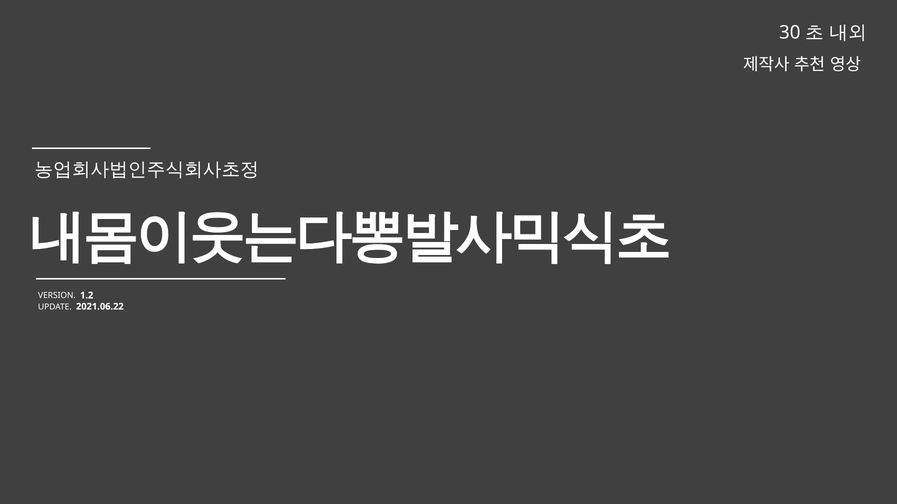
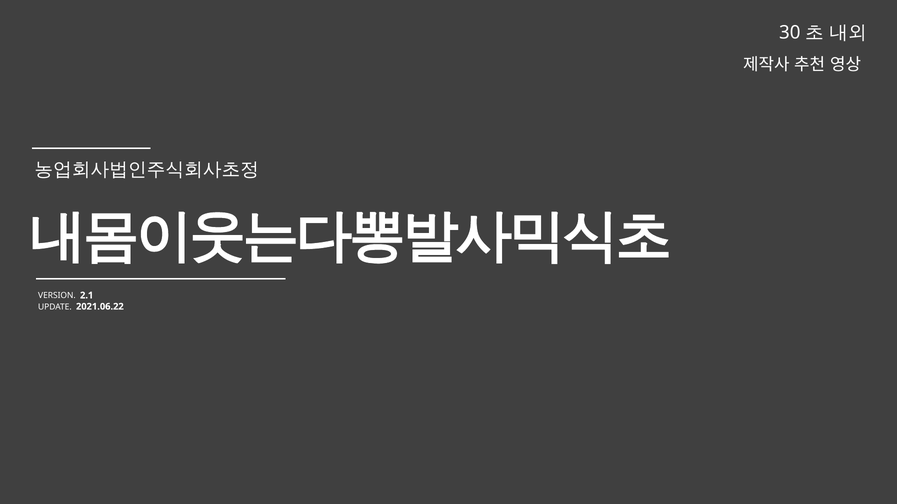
1.2: 1.2 -> 2.1
